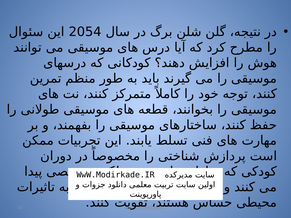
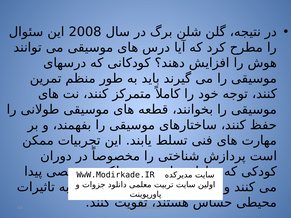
2054: 2054 -> 2008
